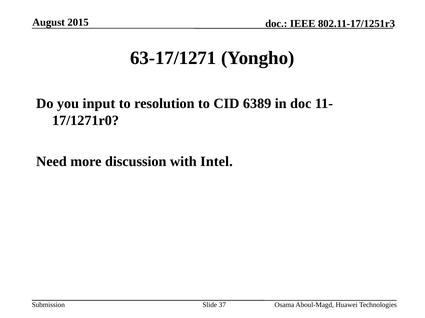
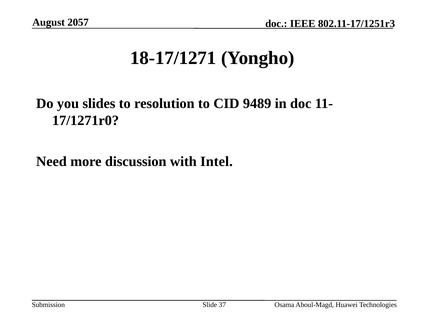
2015: 2015 -> 2057
63-17/1271: 63-17/1271 -> 18-17/1271
input: input -> slides
6389: 6389 -> 9489
